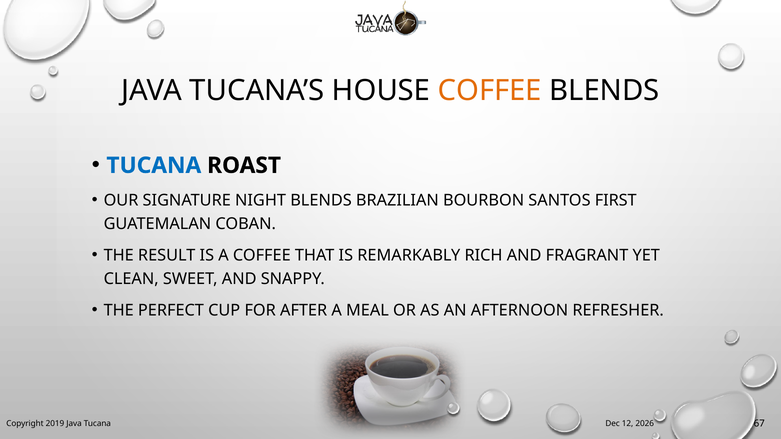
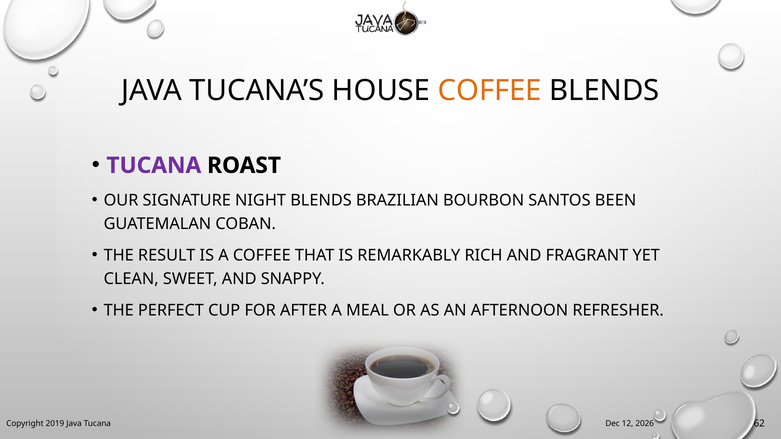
TUCANA at (154, 166) colour: blue -> purple
FIRST: FIRST -> BEEN
67: 67 -> 62
